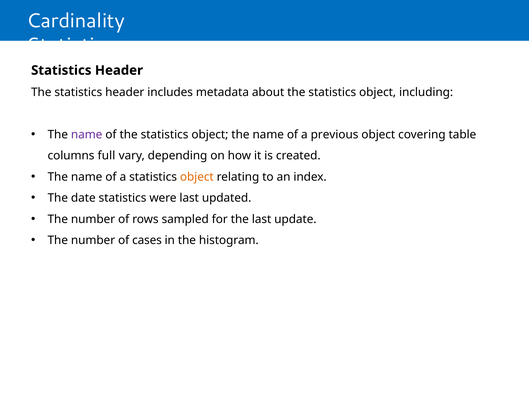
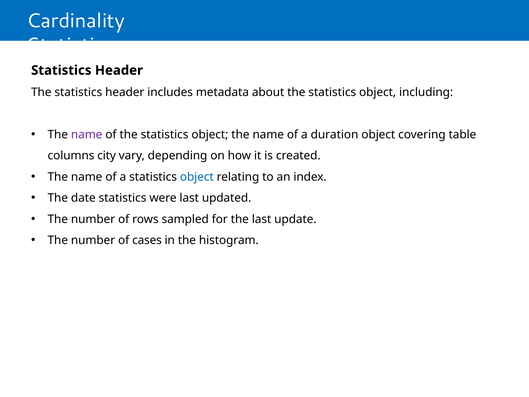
previous: previous -> duration
full: full -> city
object at (197, 177) colour: orange -> blue
